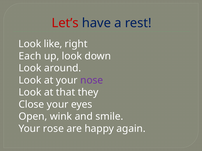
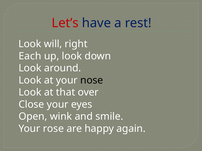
like: like -> will
nose colour: purple -> black
they: they -> over
